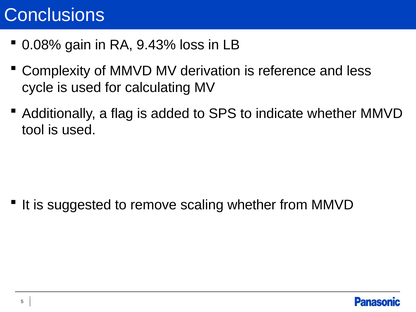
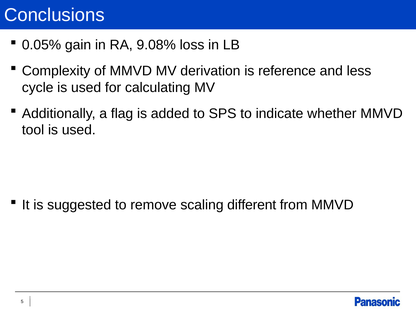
0.08%: 0.08% -> 0.05%
9.43%: 9.43% -> 9.08%
scaling whether: whether -> different
